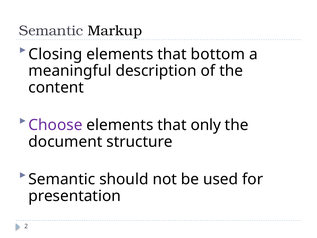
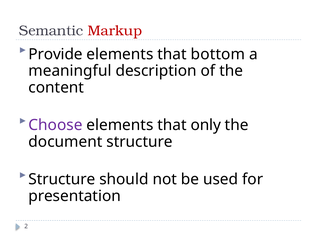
Markup colour: black -> red
Closing: Closing -> Provide
Semantic at (62, 179): Semantic -> Structure
